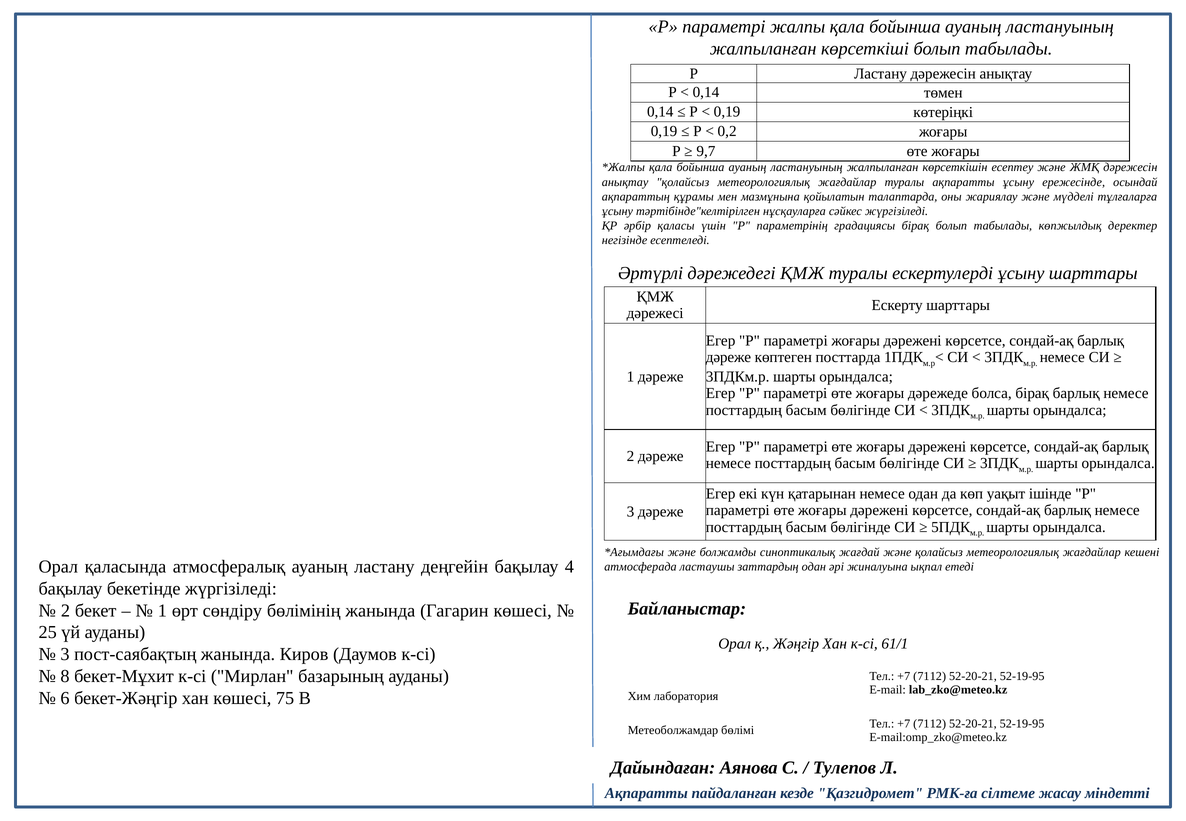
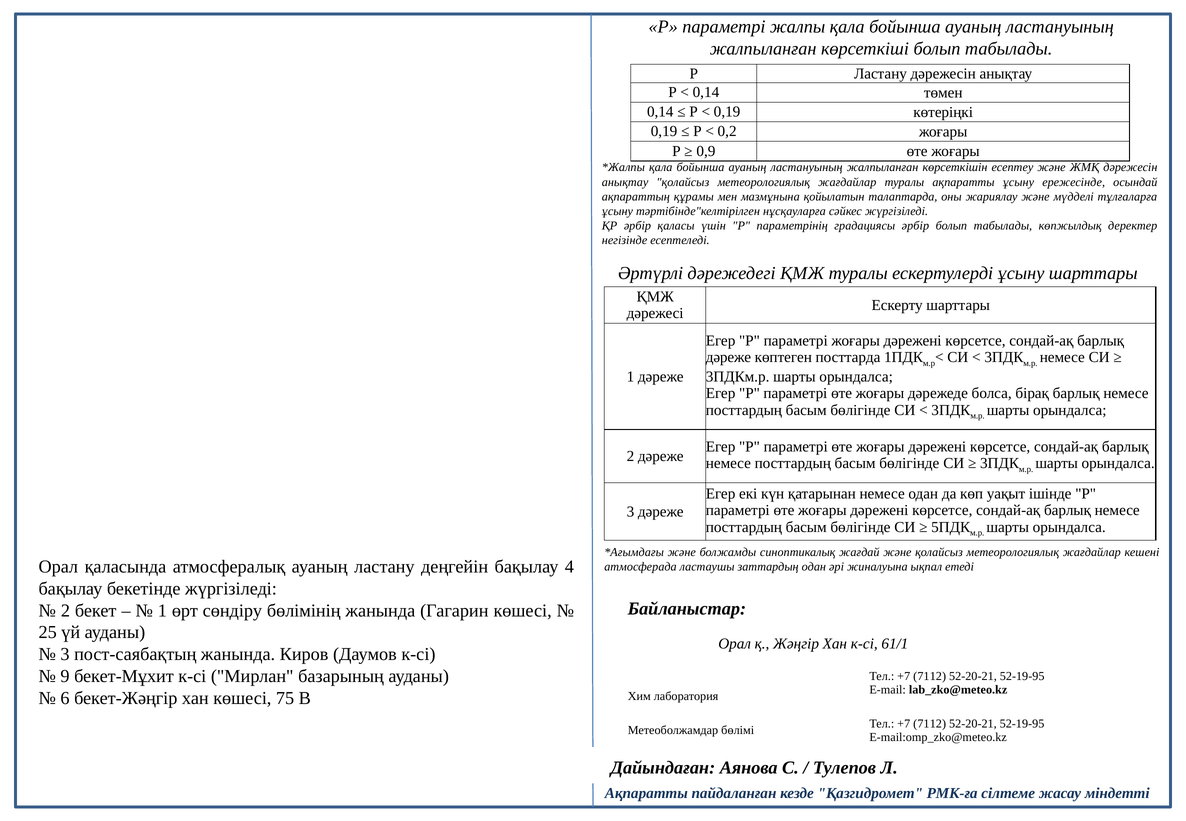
9,7: 9,7 -> 0,9
градациясы бірақ: бірақ -> әрбір
8: 8 -> 9
